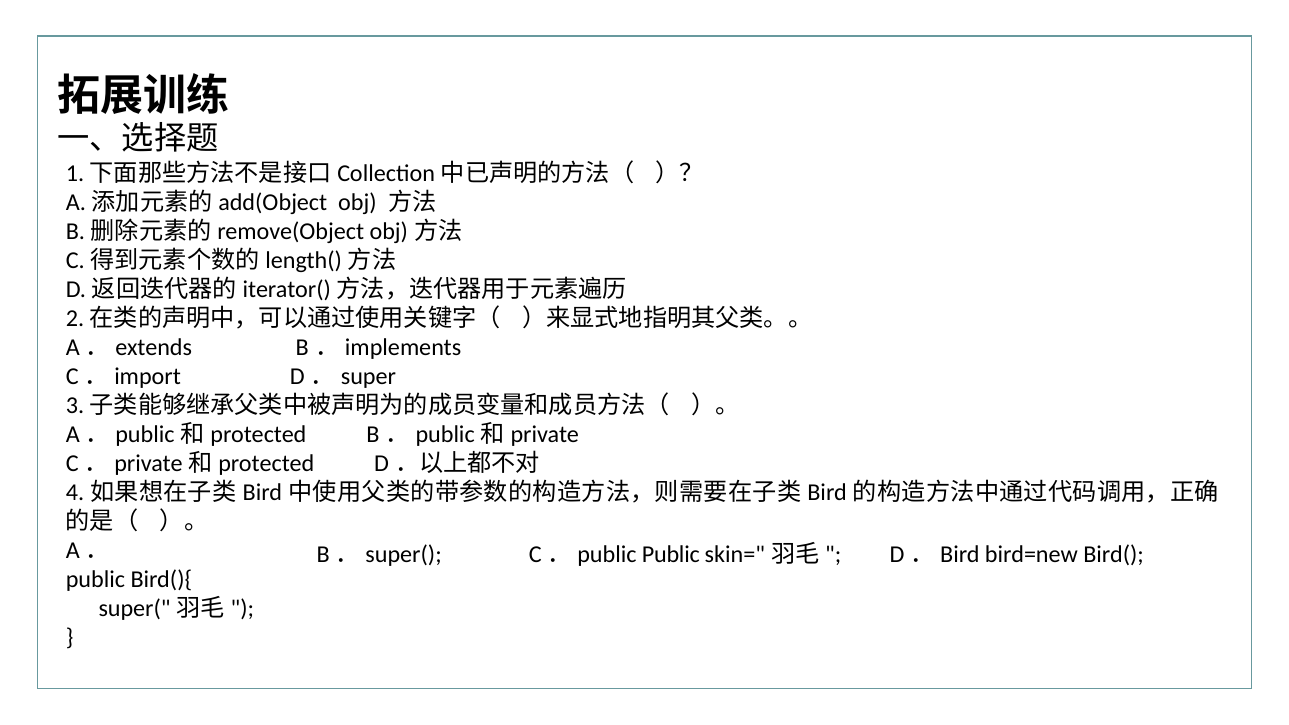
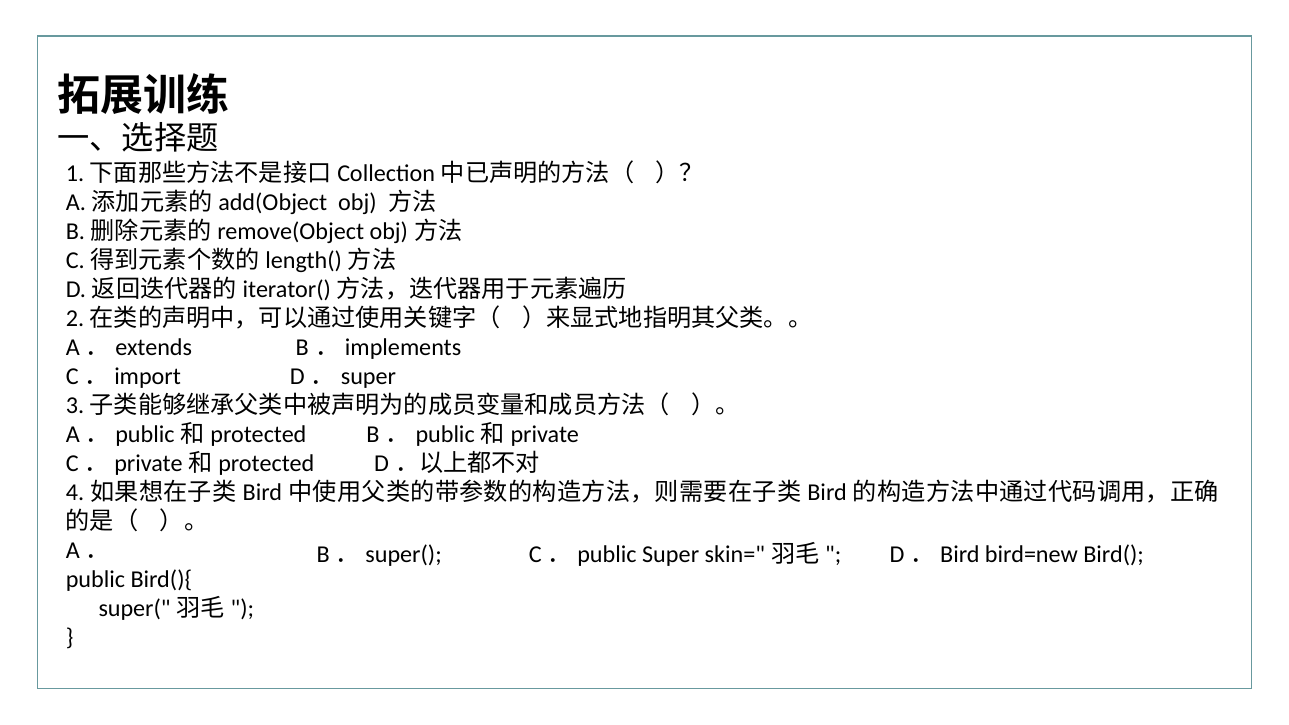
C．public Public: Public -> Super
